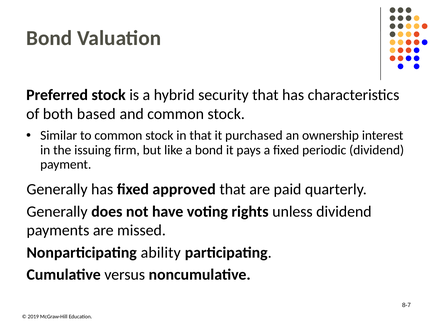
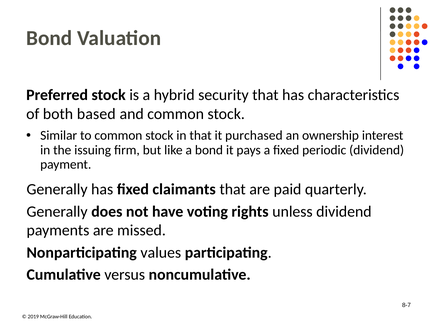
approved: approved -> claimants
ability: ability -> values
